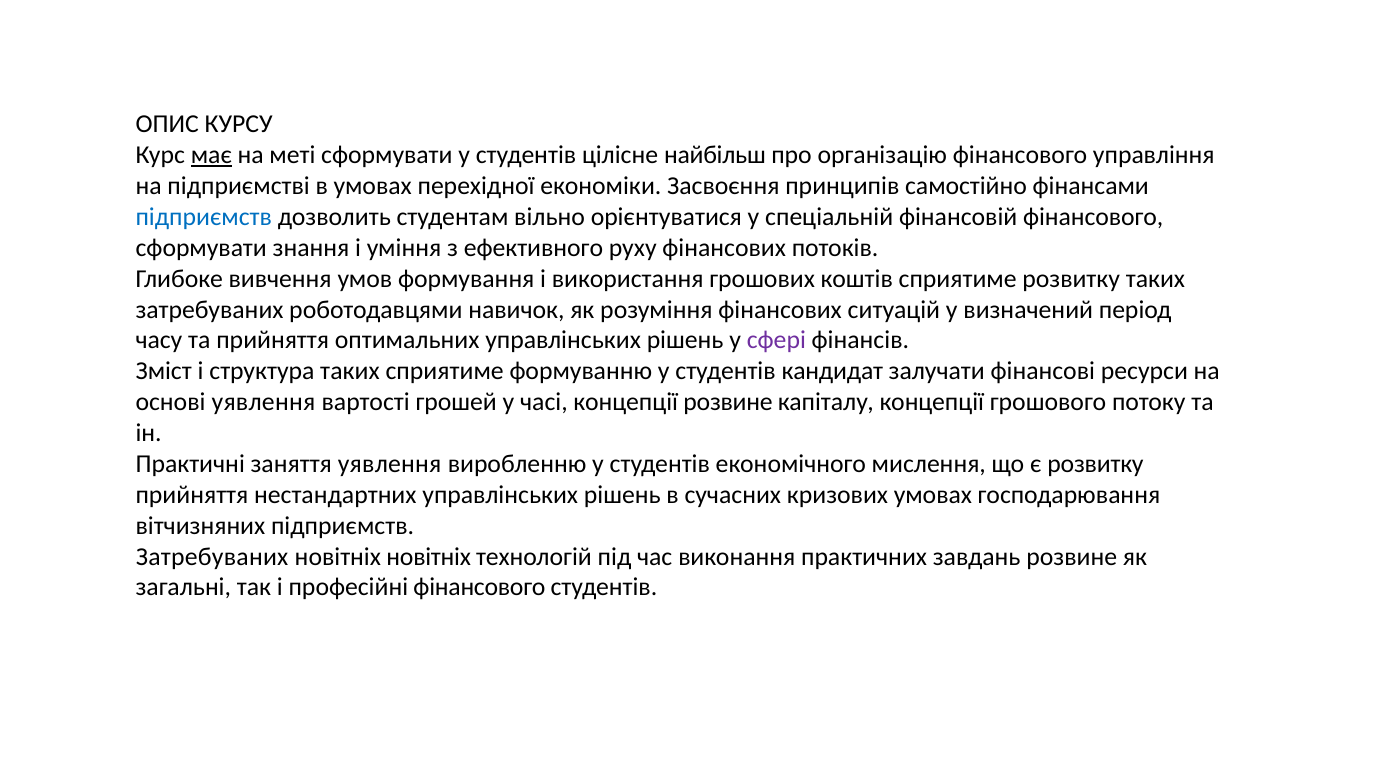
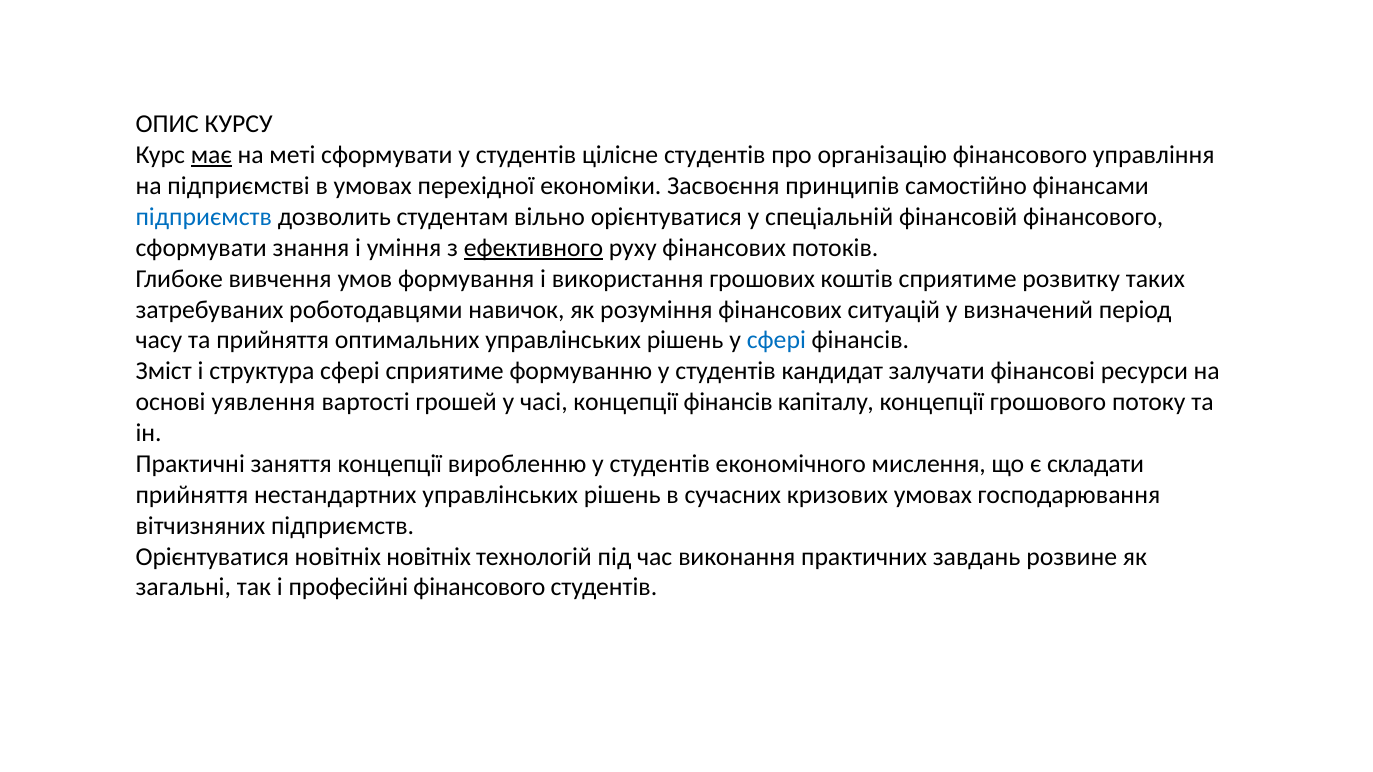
цілісне найбільш: найбільш -> студентів
ефективного underline: none -> present
сфері at (776, 341) colour: purple -> blue
структура таких: таких -> сфері
концепції розвине: розвине -> фінансів
заняття уявлення: уявлення -> концепції
є розвитку: розвитку -> складати
Затребуваних at (212, 557): Затребуваних -> Орієнтуватися
